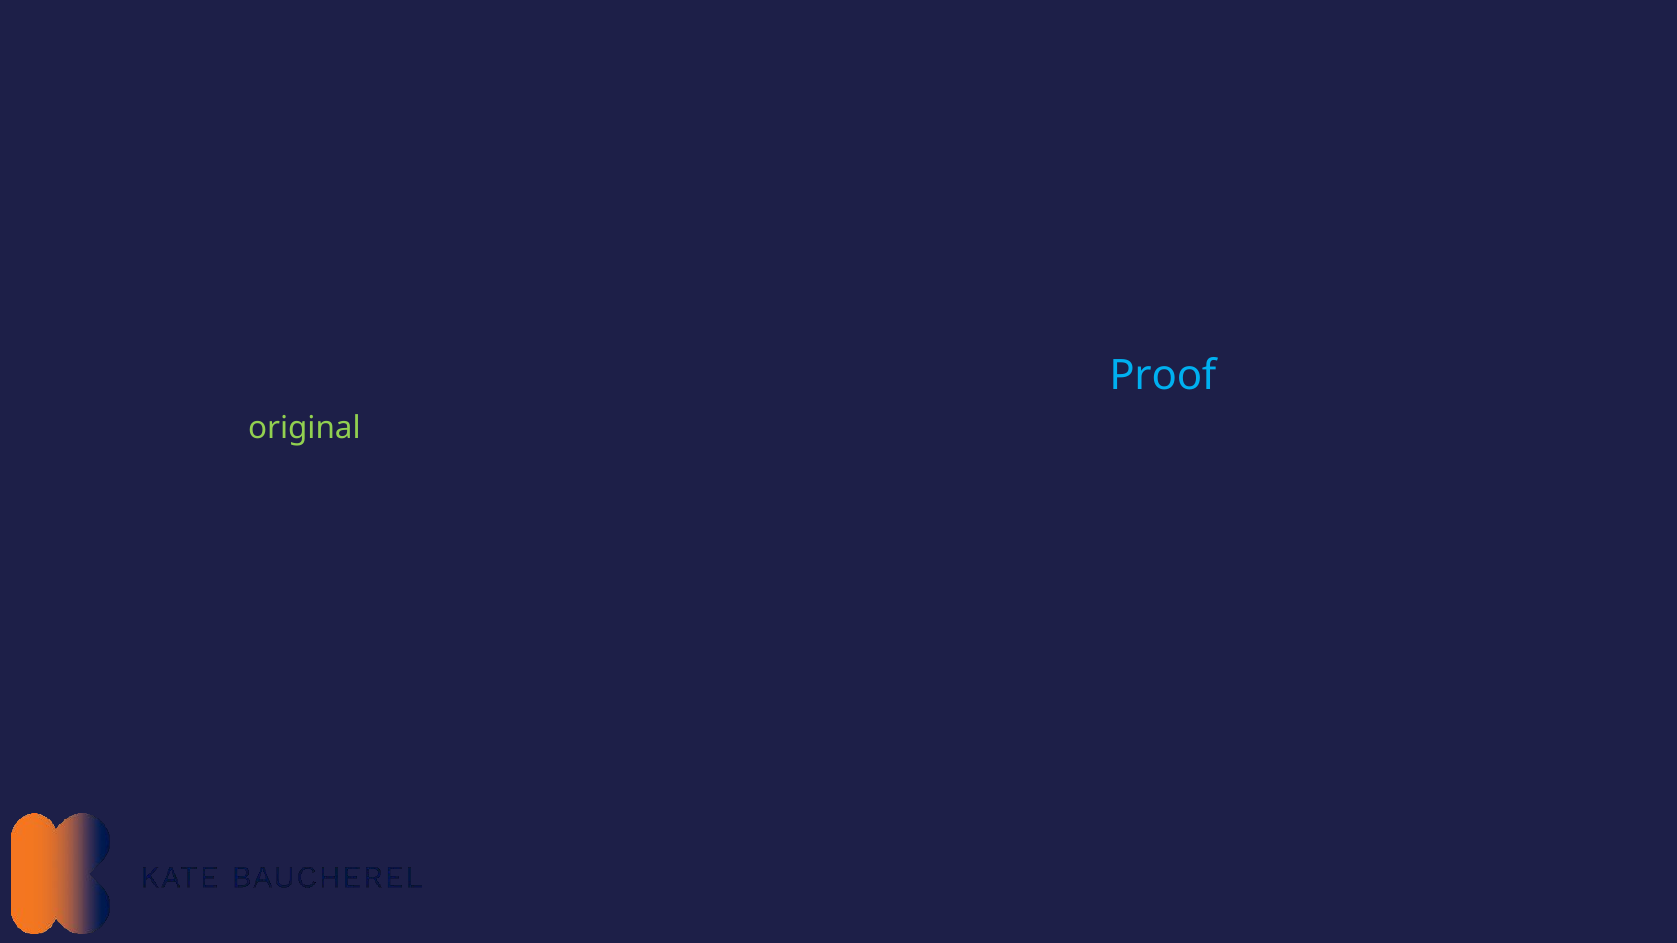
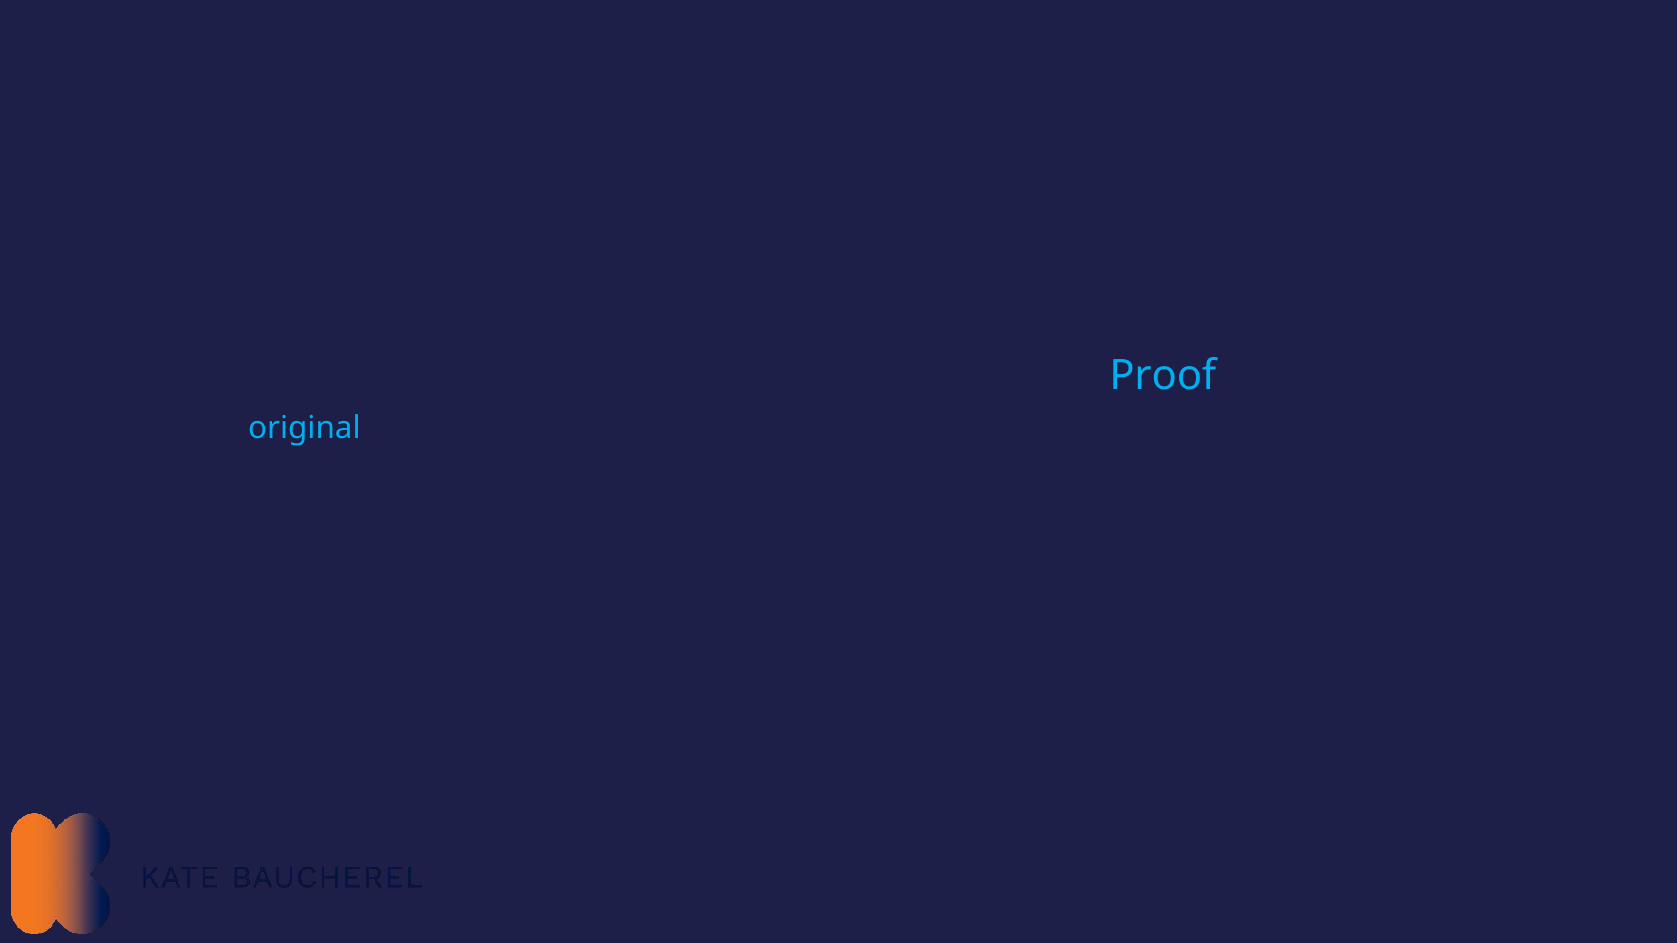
original colour: light green -> light blue
